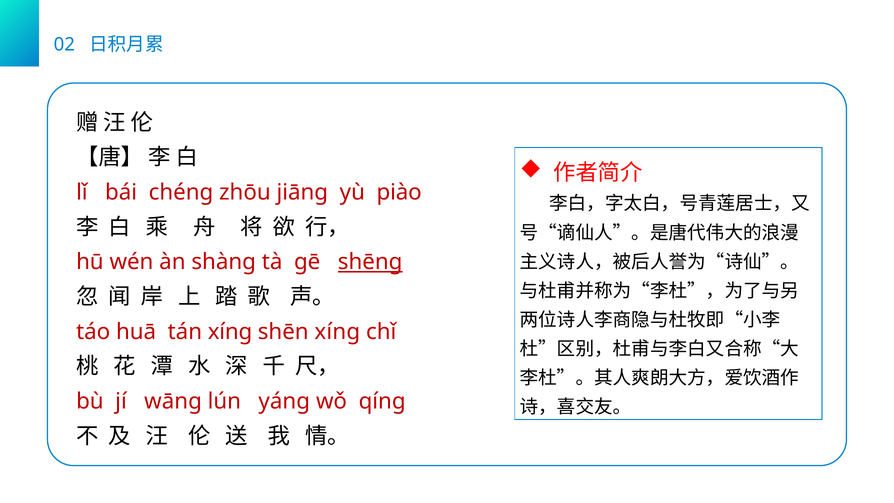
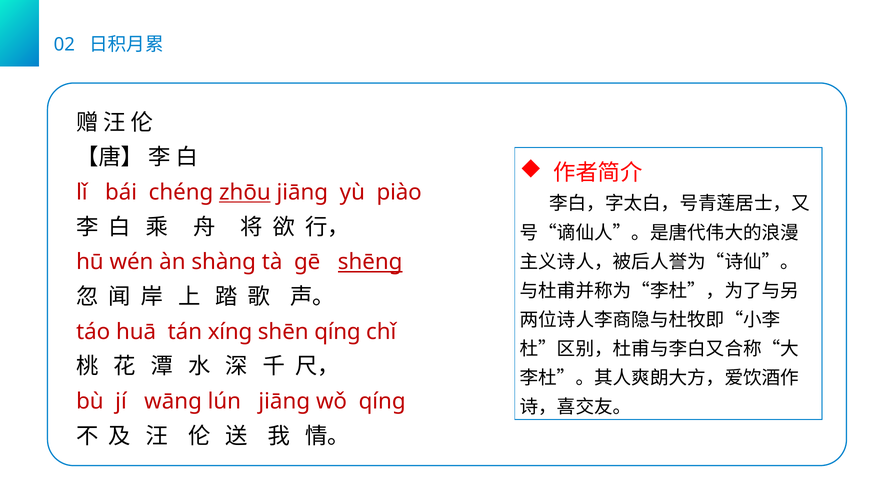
zhōu underline: none -> present
shēn xínɡ: xínɡ -> qínɡ
lún yánɡ: yánɡ -> jiānɡ
